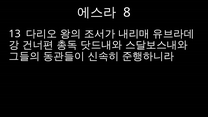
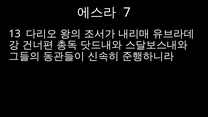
8: 8 -> 7
